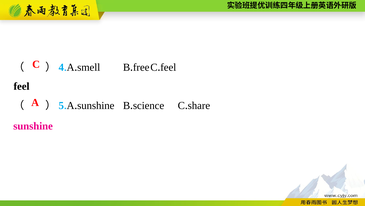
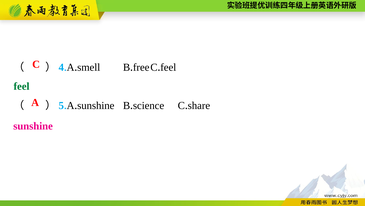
feel at (22, 86) colour: black -> green
